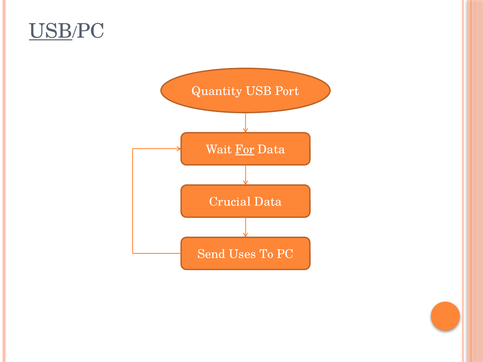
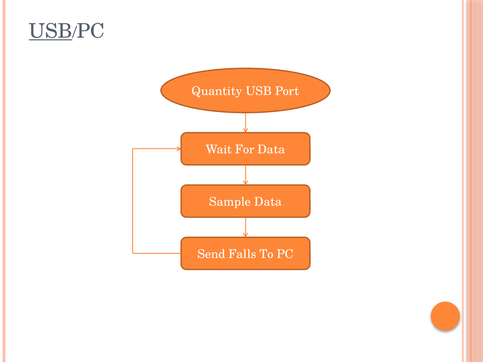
For underline: present -> none
Crucial: Crucial -> Sample
Uses: Uses -> Falls
